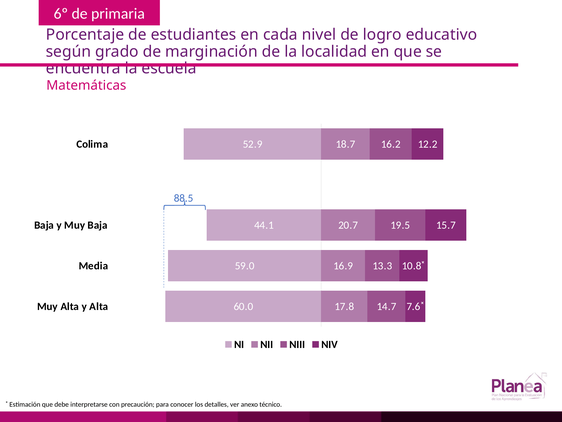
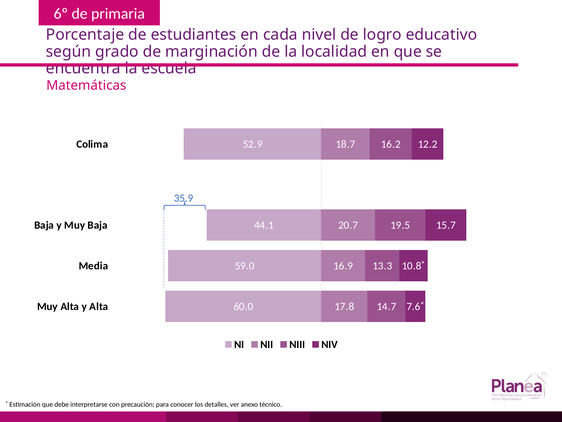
88.5: 88.5 -> 35.9
